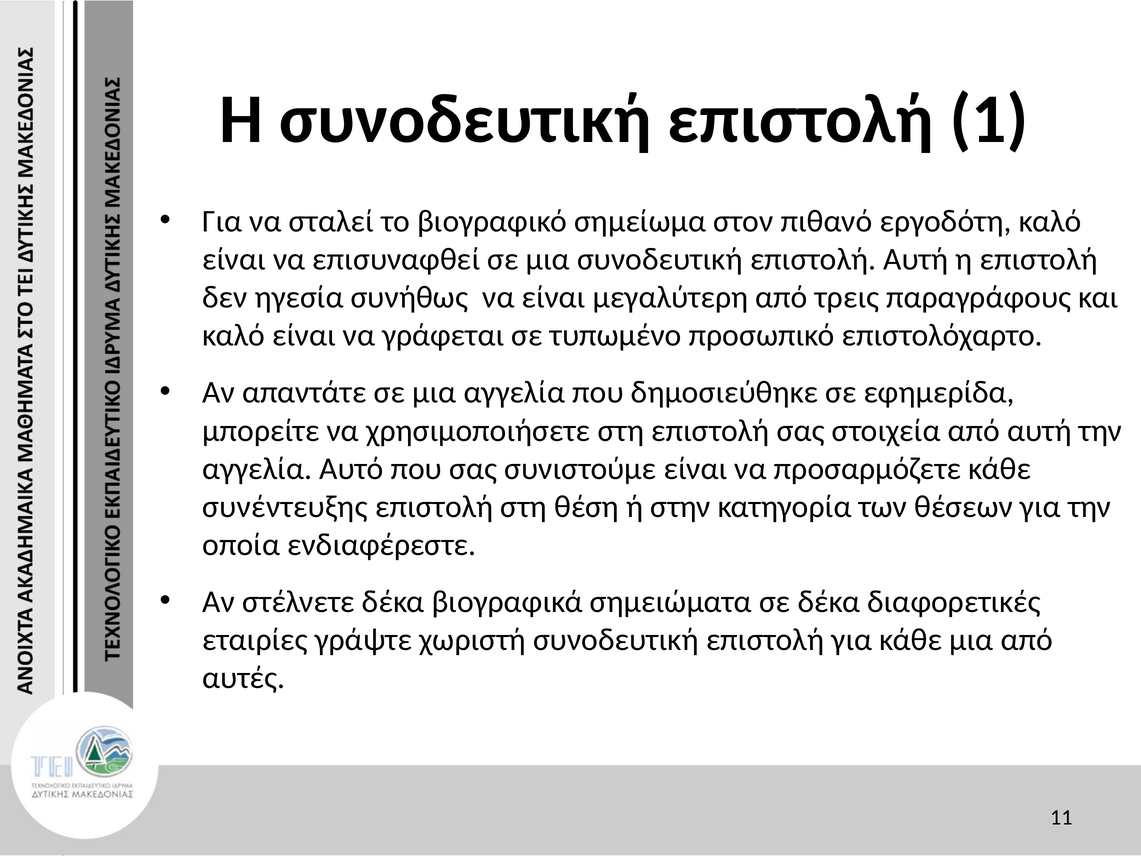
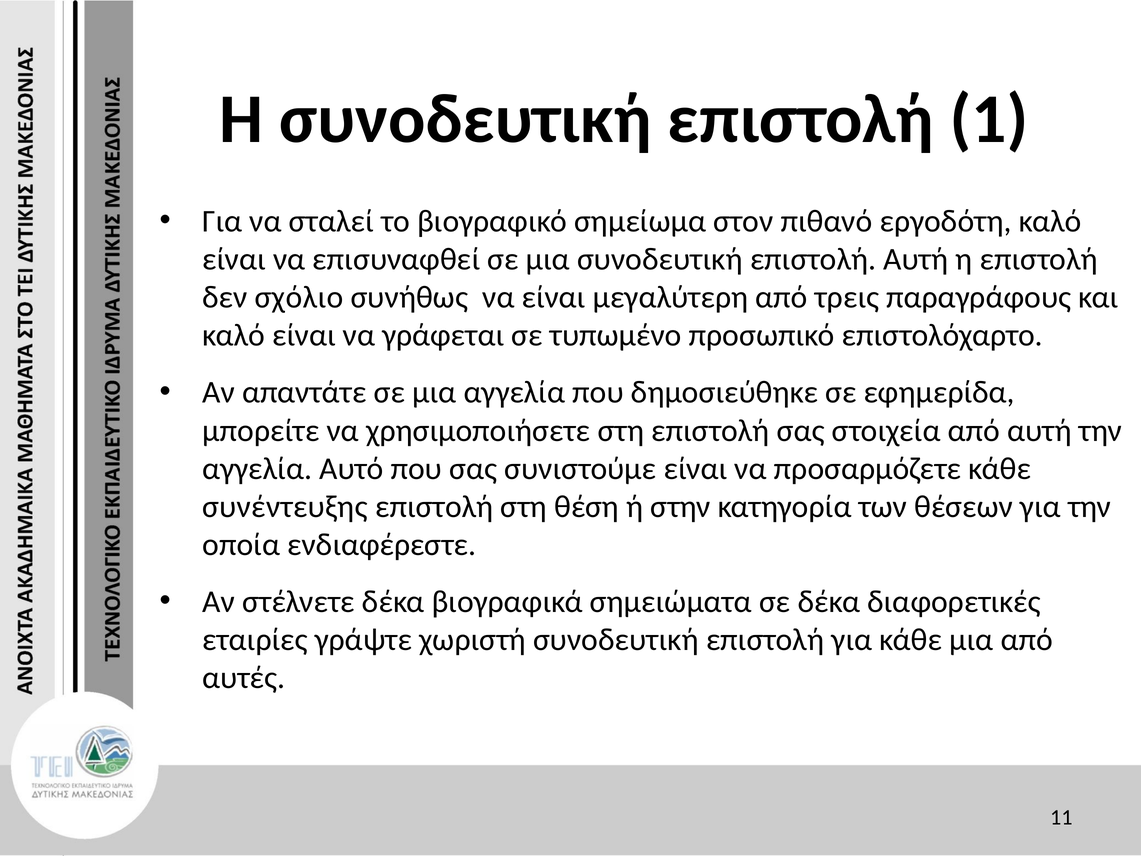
ηγεσία: ηγεσία -> σχόλιο
